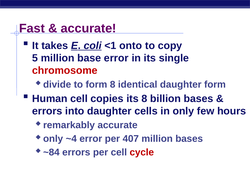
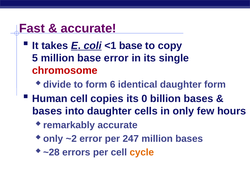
<1 onto: onto -> base
form 8: 8 -> 6
its 8: 8 -> 0
errors at (47, 111): errors -> bases
~4: ~4 -> ~2
407: 407 -> 247
~84: ~84 -> ~28
cycle colour: red -> orange
